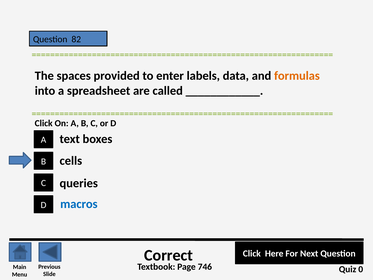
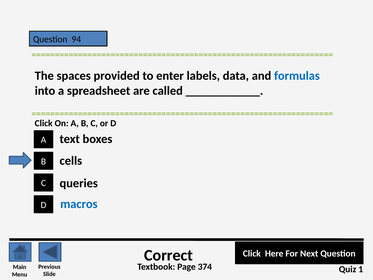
82: 82 -> 94
formulas colour: orange -> blue
746: 746 -> 374
0: 0 -> 1
